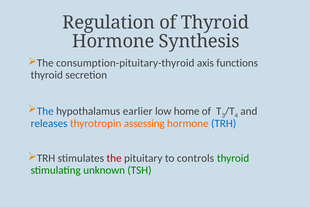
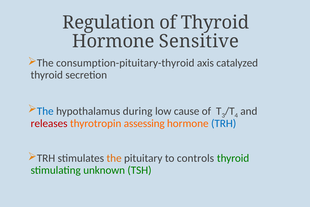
Synthesis: Synthesis -> Sensitive
functions: functions -> catalyzed
earlier: earlier -> during
home: home -> cause
releases colour: blue -> red
the at (114, 158) colour: red -> orange
